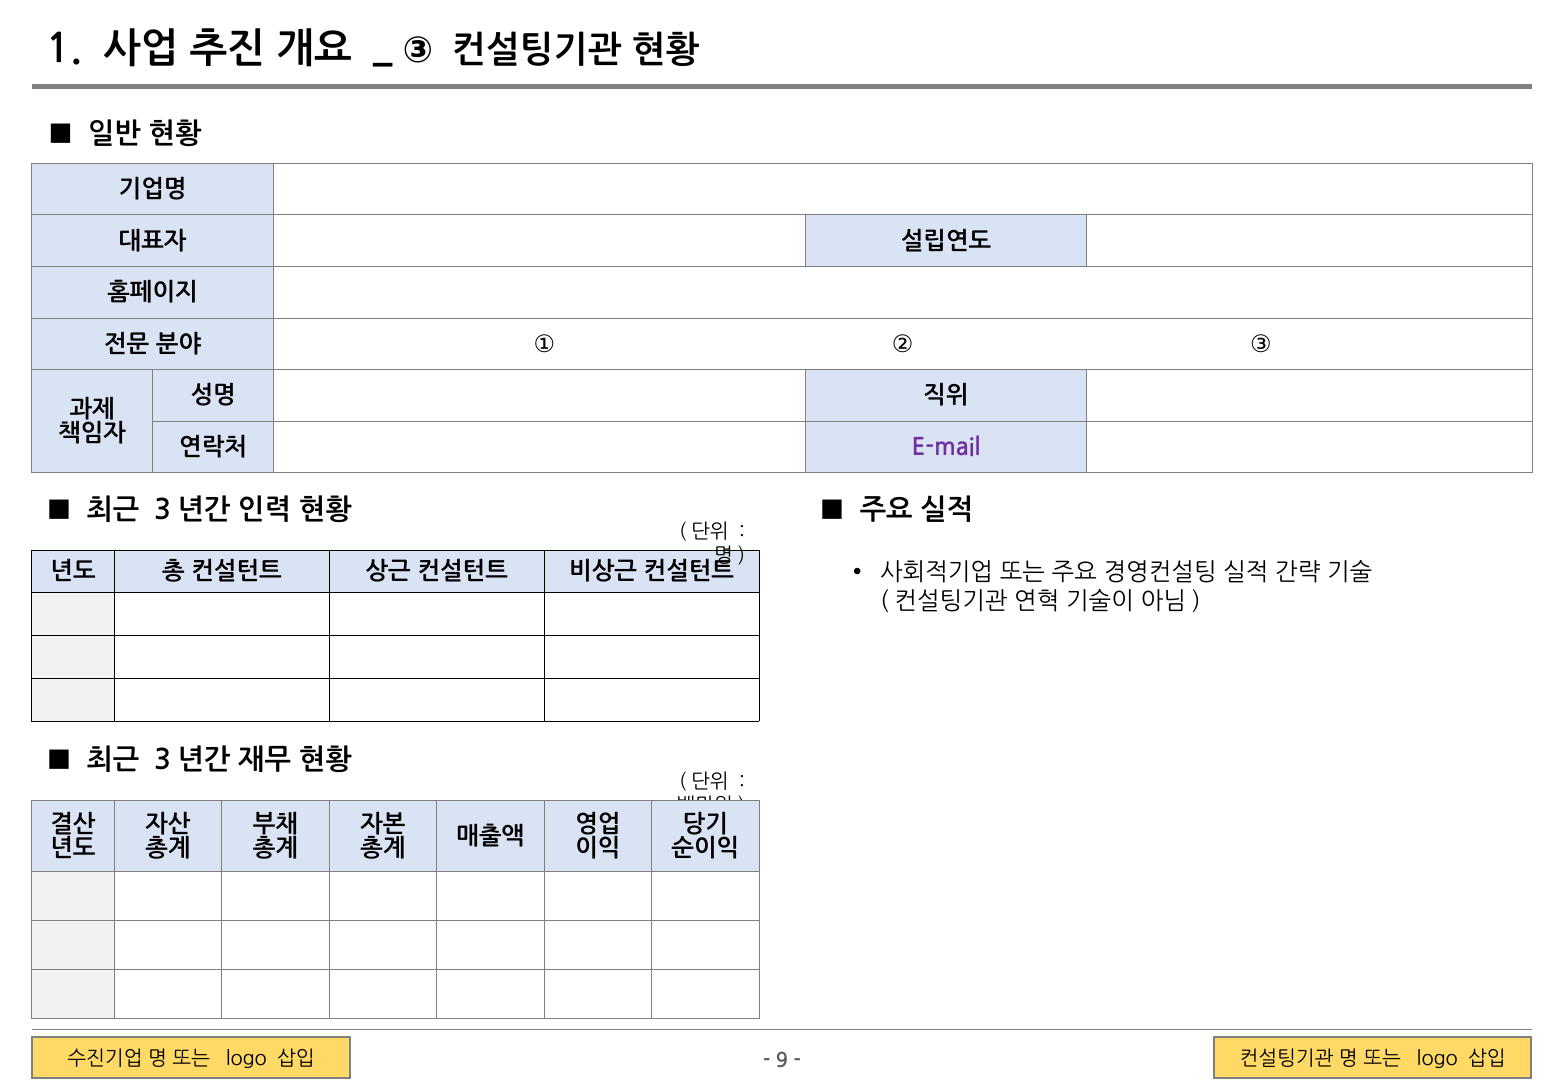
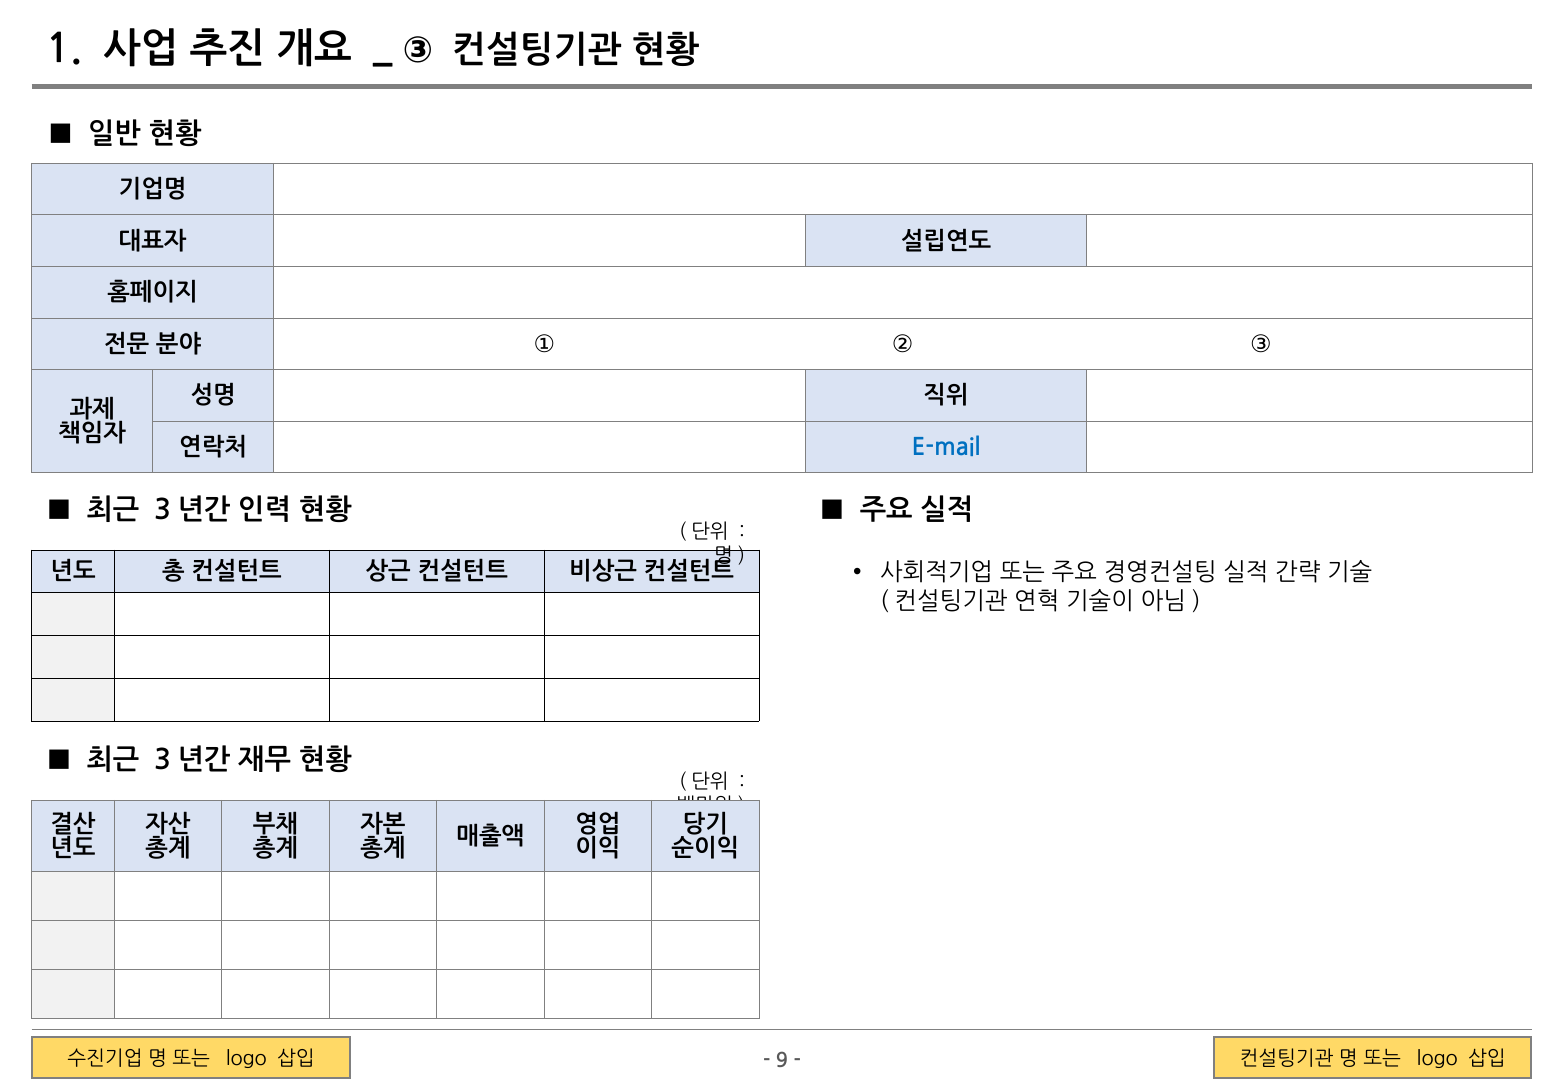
E-mail colour: purple -> blue
